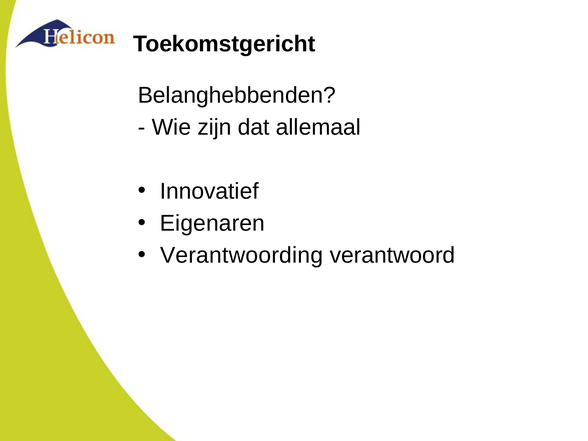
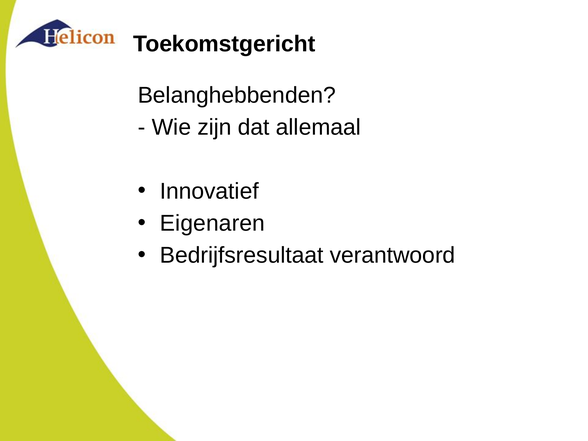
Verantwoording: Verantwoording -> Bedrijfsresultaat
